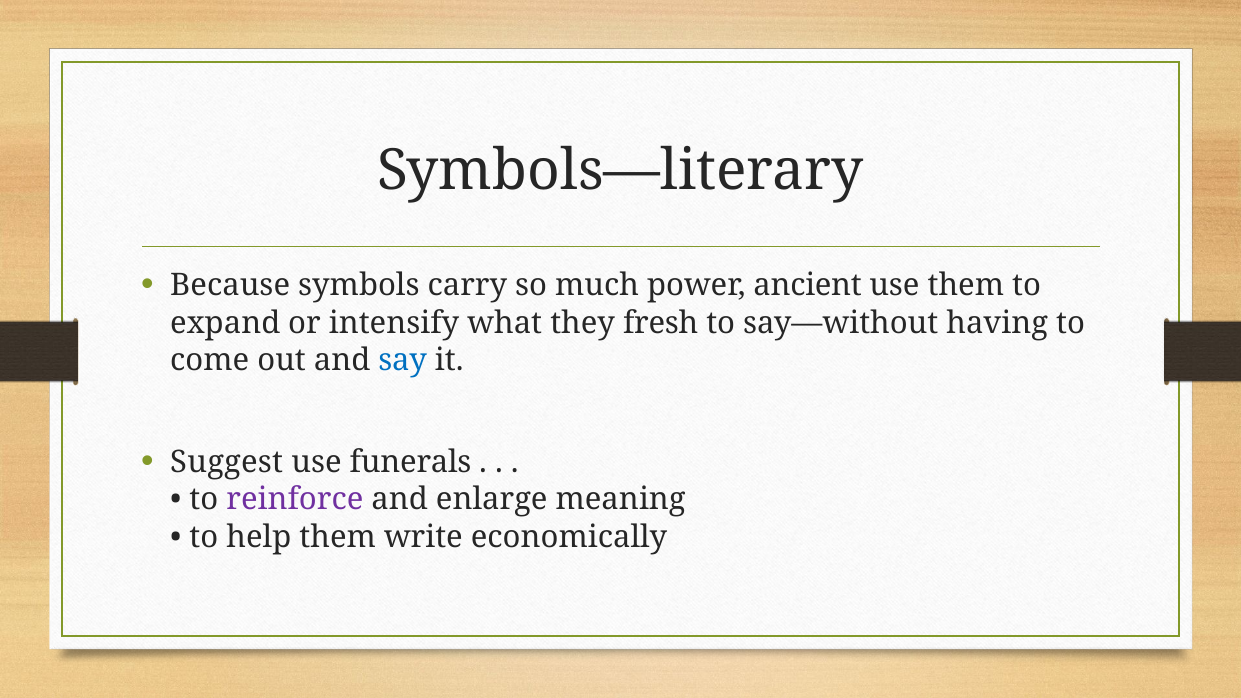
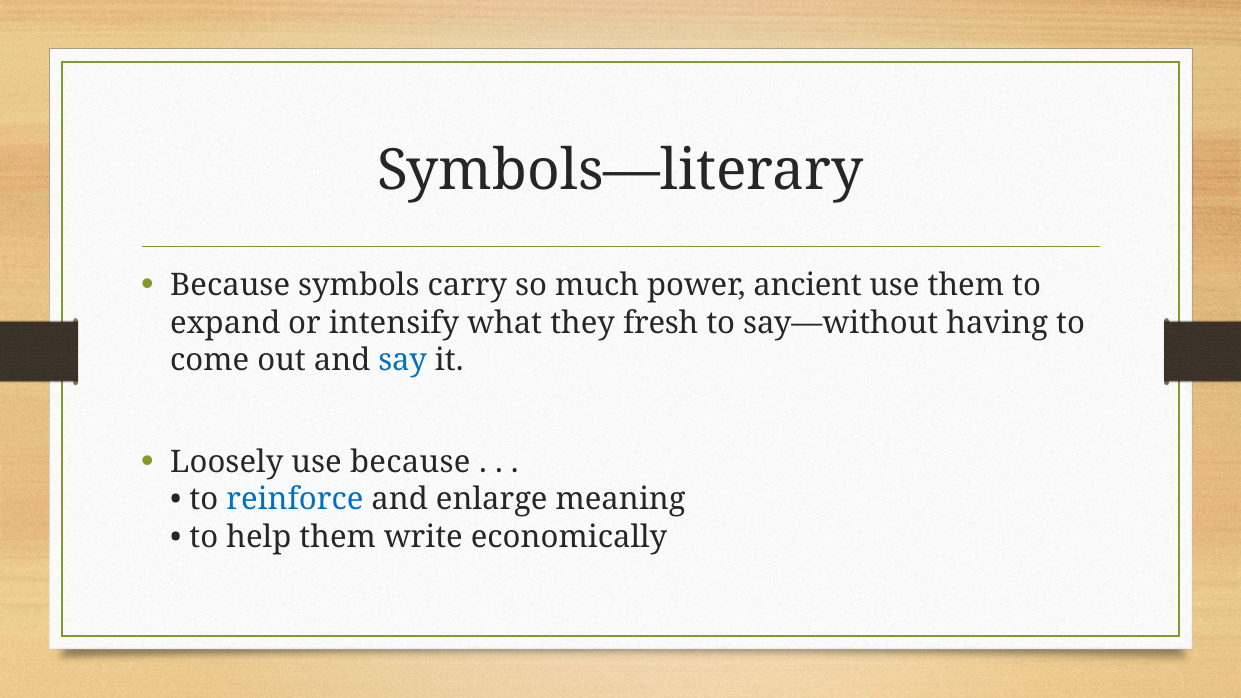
Suggest: Suggest -> Loosely
use funerals: funerals -> because
reinforce colour: purple -> blue
